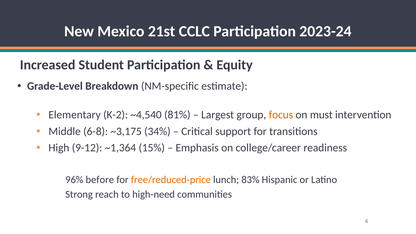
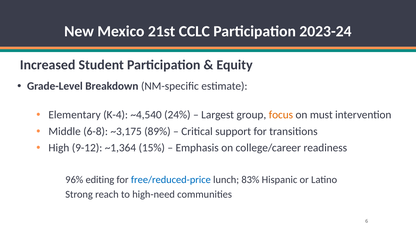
K-2: K-2 -> K-4
81%: 81% -> 24%
34%: 34% -> 89%
before: before -> editing
free/reduced-price colour: orange -> blue
